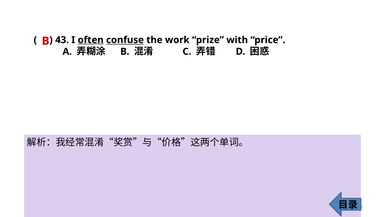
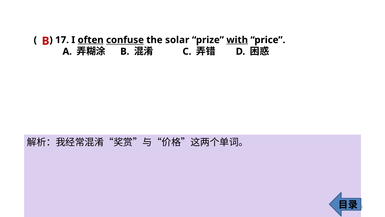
43: 43 -> 17
work: work -> solar
with underline: none -> present
